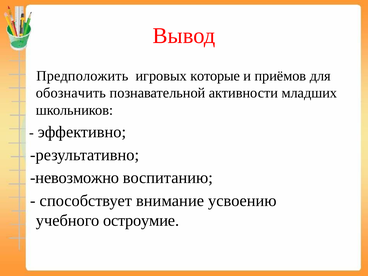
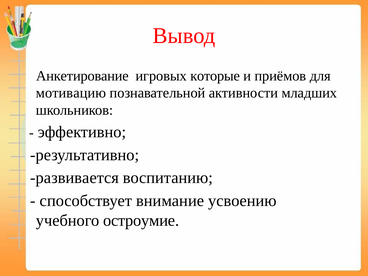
Предположить: Предположить -> Анкетирование
обозначить: обозначить -> мотивацию
невозможно: невозможно -> развивается
